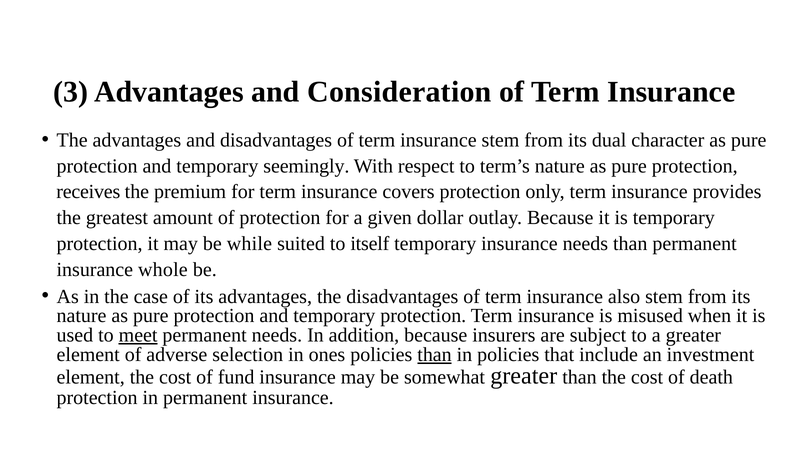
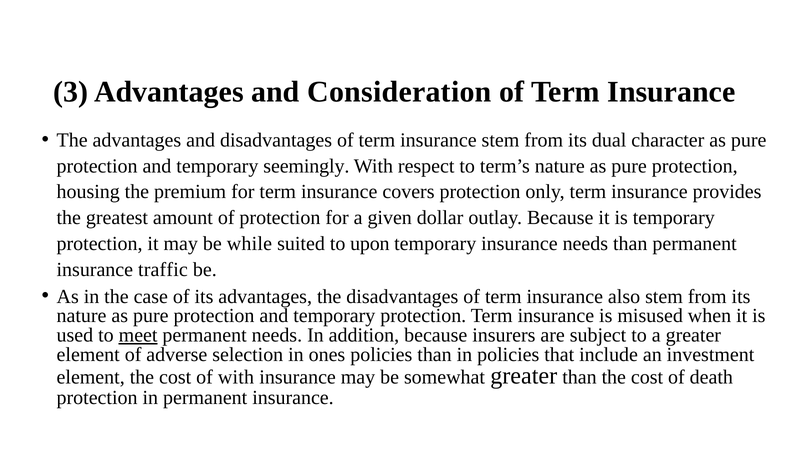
receives: receives -> housing
itself: itself -> upon
whole: whole -> traffic
than at (435, 355) underline: present -> none
of fund: fund -> with
